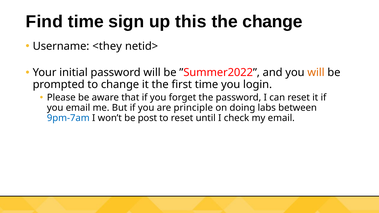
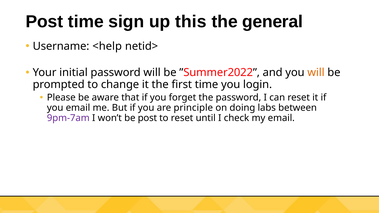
Find at (44, 22): Find -> Post
the change: change -> general
<they: <they -> <help
9pm-7am colour: blue -> purple
